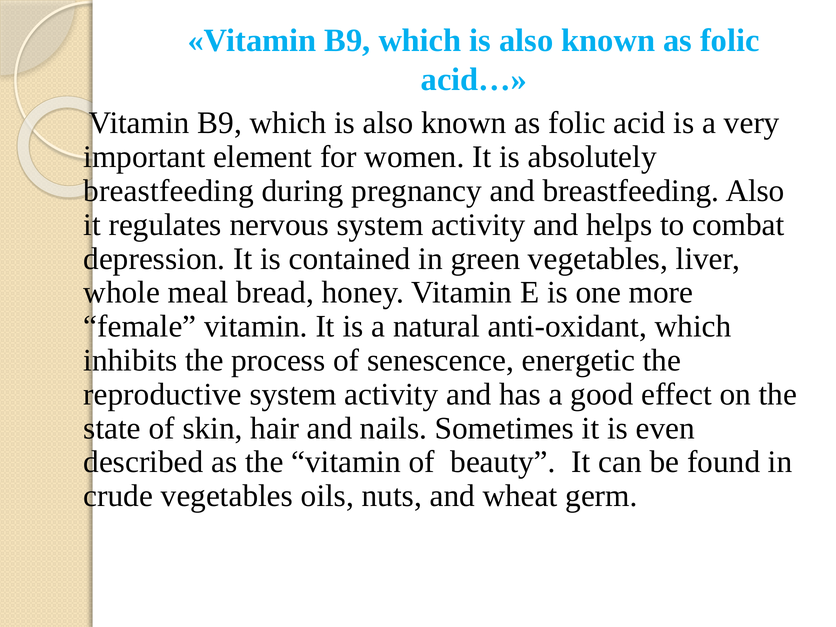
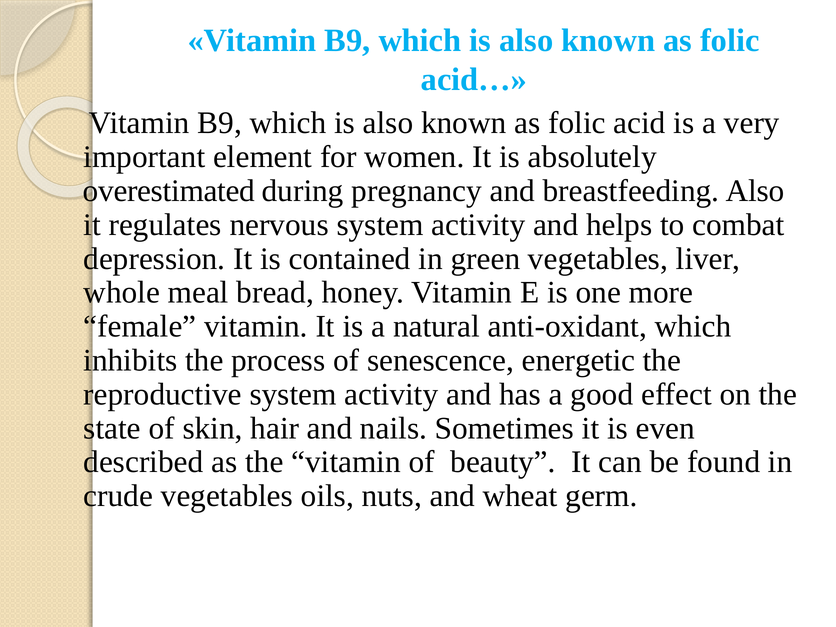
breastfeeding at (169, 191): breastfeeding -> overestimated
